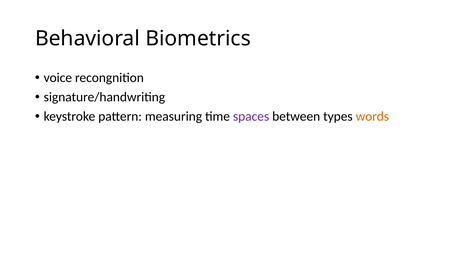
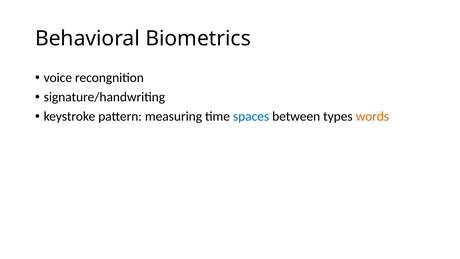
spaces colour: purple -> blue
